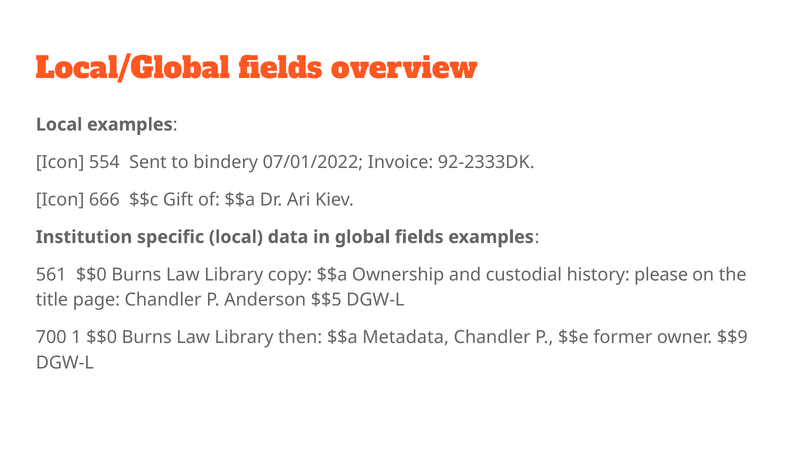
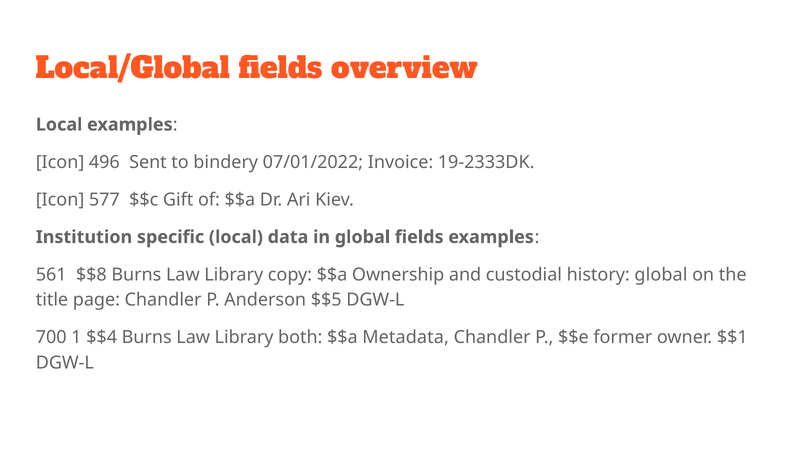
554: 554 -> 496
92-2333DK: 92-2333DK -> 19-2333DK
666: 666 -> 577
561 $$0: $$0 -> $$8
history please: please -> global
1 $$0: $$0 -> $$4
then: then -> both
$$9: $$9 -> $$1
